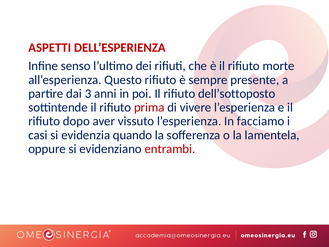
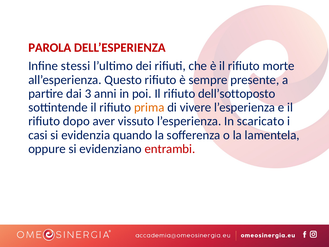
ASPETTI: ASPETTI -> PAROLA
senso: senso -> stessi
prima colour: red -> orange
facciamo: facciamo -> scaricato
